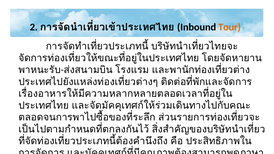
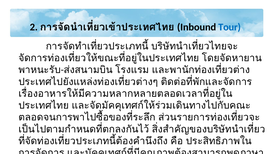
Tour colour: orange -> blue
